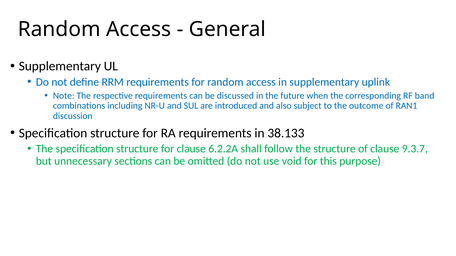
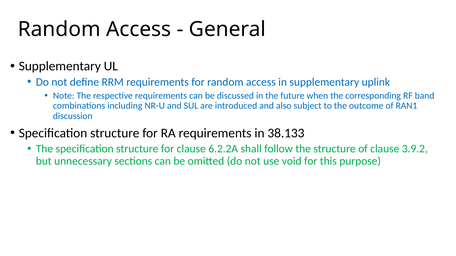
9.3.7: 9.3.7 -> 3.9.2
